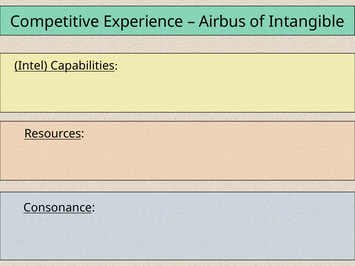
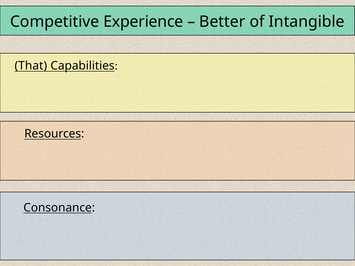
Airbus: Airbus -> Better
Intel: Intel -> That
